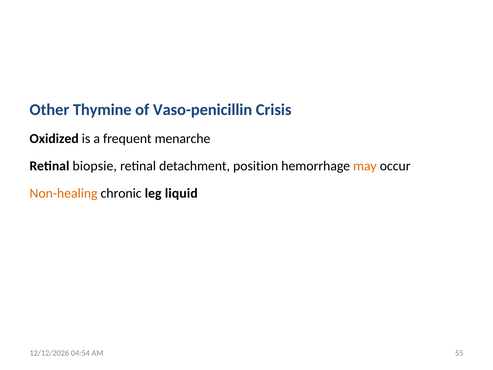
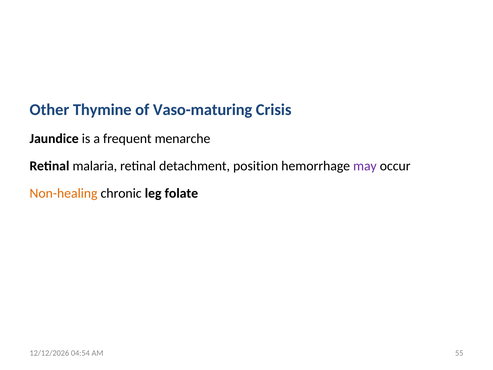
Vaso-penicillin: Vaso-penicillin -> Vaso-maturing
Oxidized: Oxidized -> Jaundice
biopsie: biopsie -> malaria
may colour: orange -> purple
liquid: liquid -> folate
